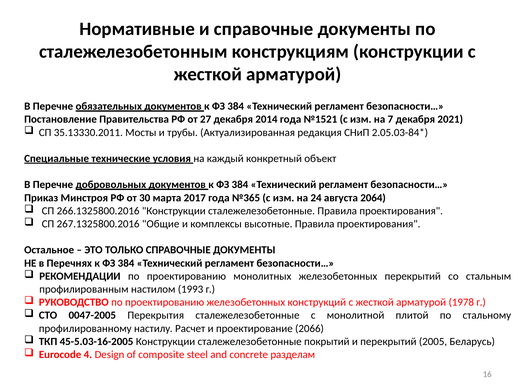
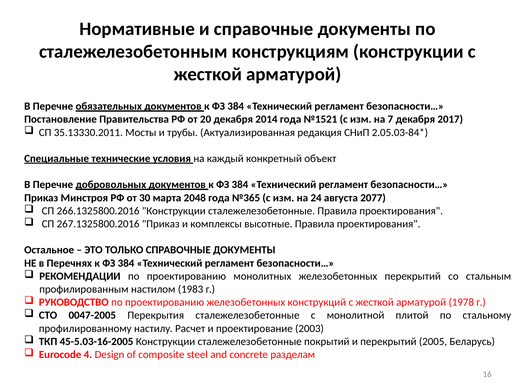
27: 27 -> 20
2021: 2021 -> 2017
2017: 2017 -> 2048
2064: 2064 -> 2077
267.1325800.2016 Общие: Общие -> Приказ
1993: 1993 -> 1983
2066: 2066 -> 2003
